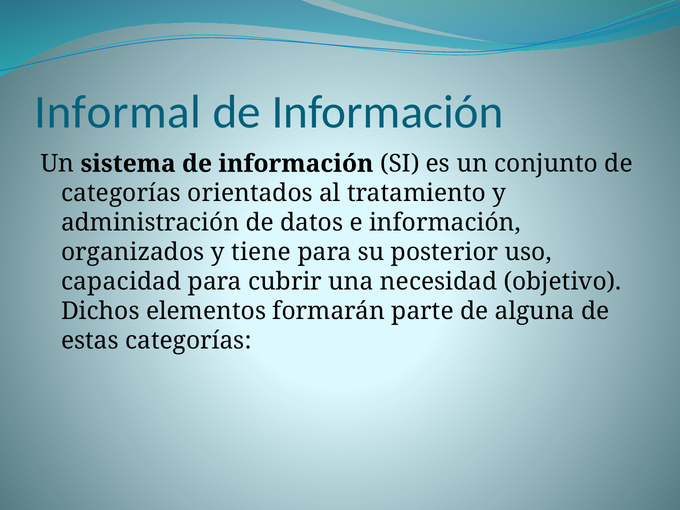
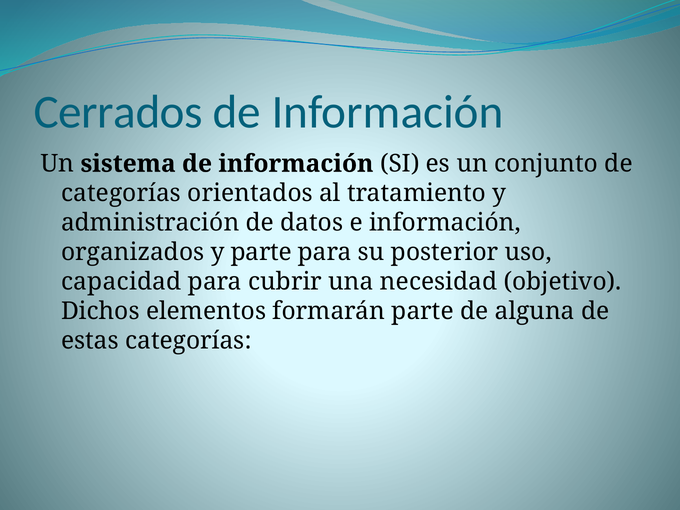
Informal: Informal -> Cerrados
y tiene: tiene -> parte
